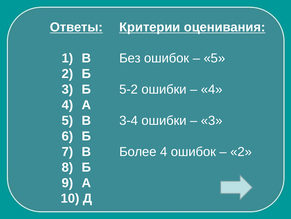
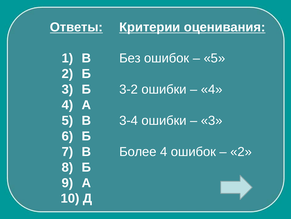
5-2: 5-2 -> 3-2
